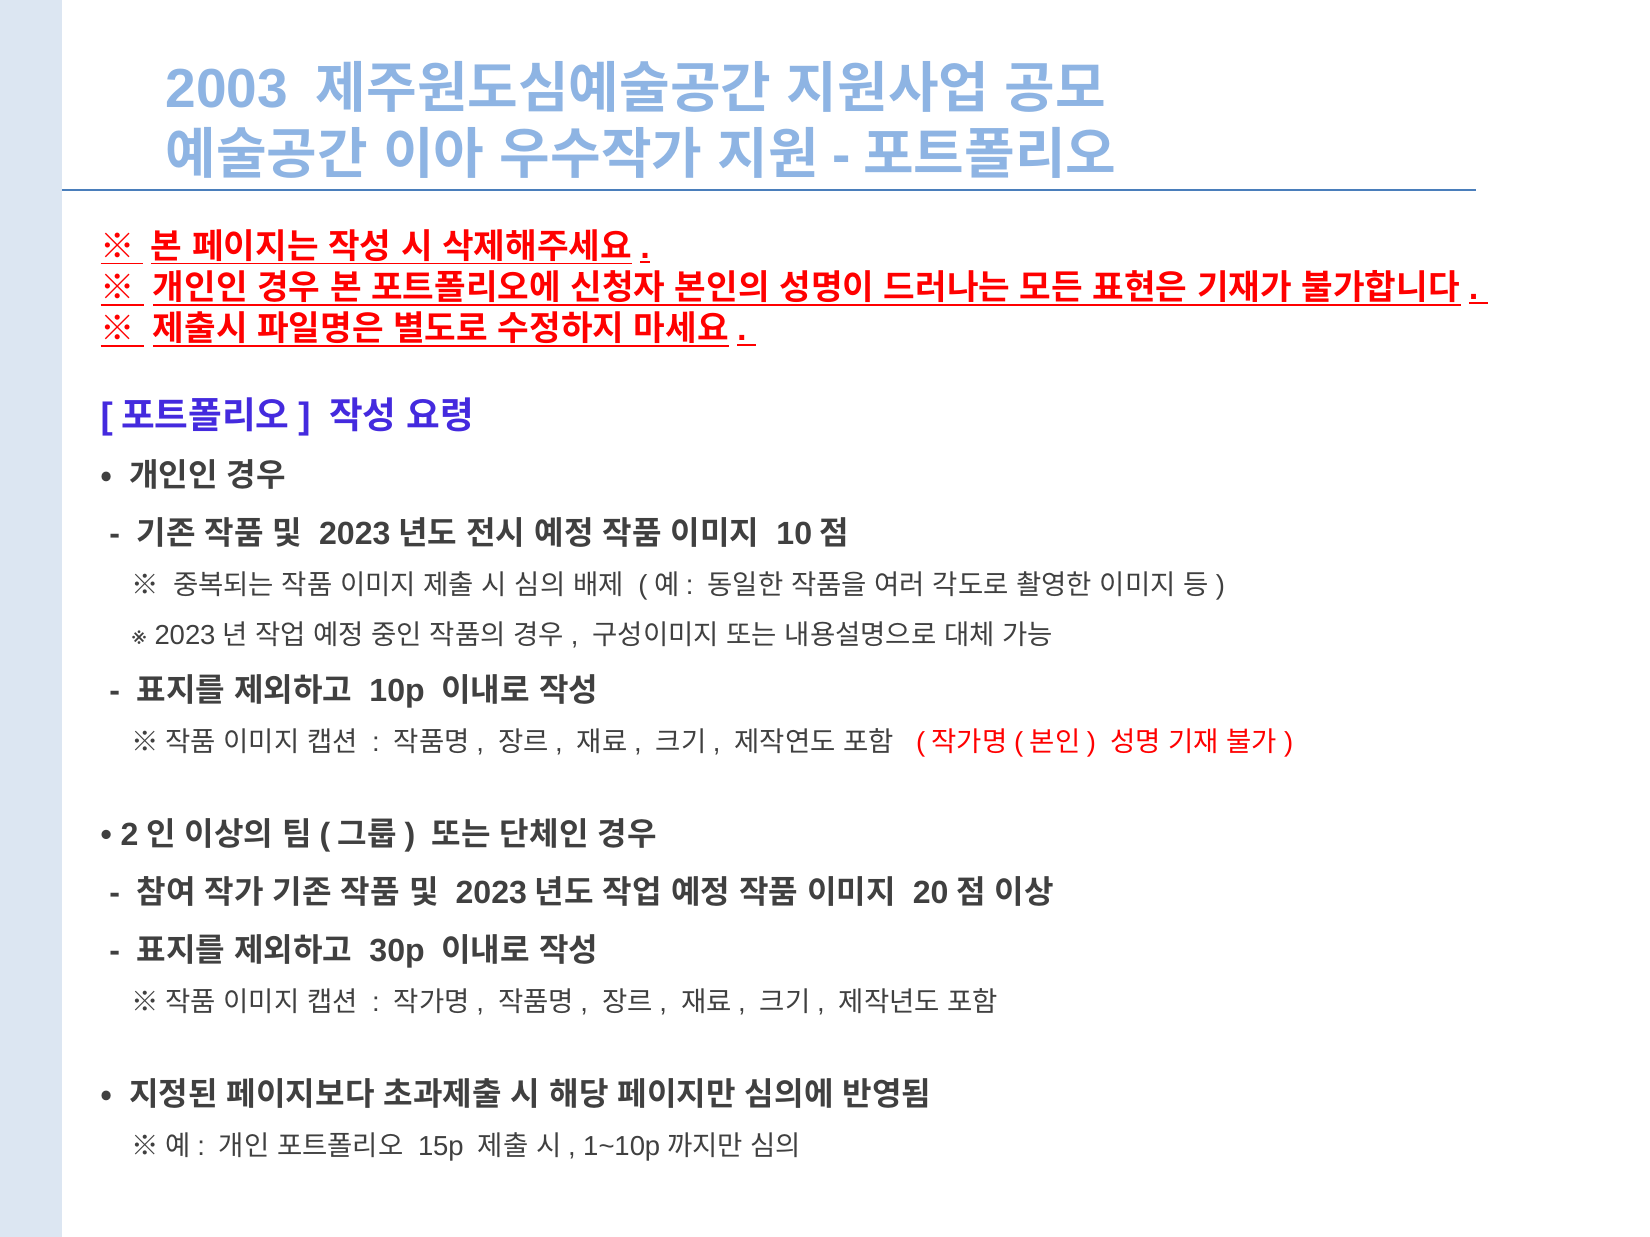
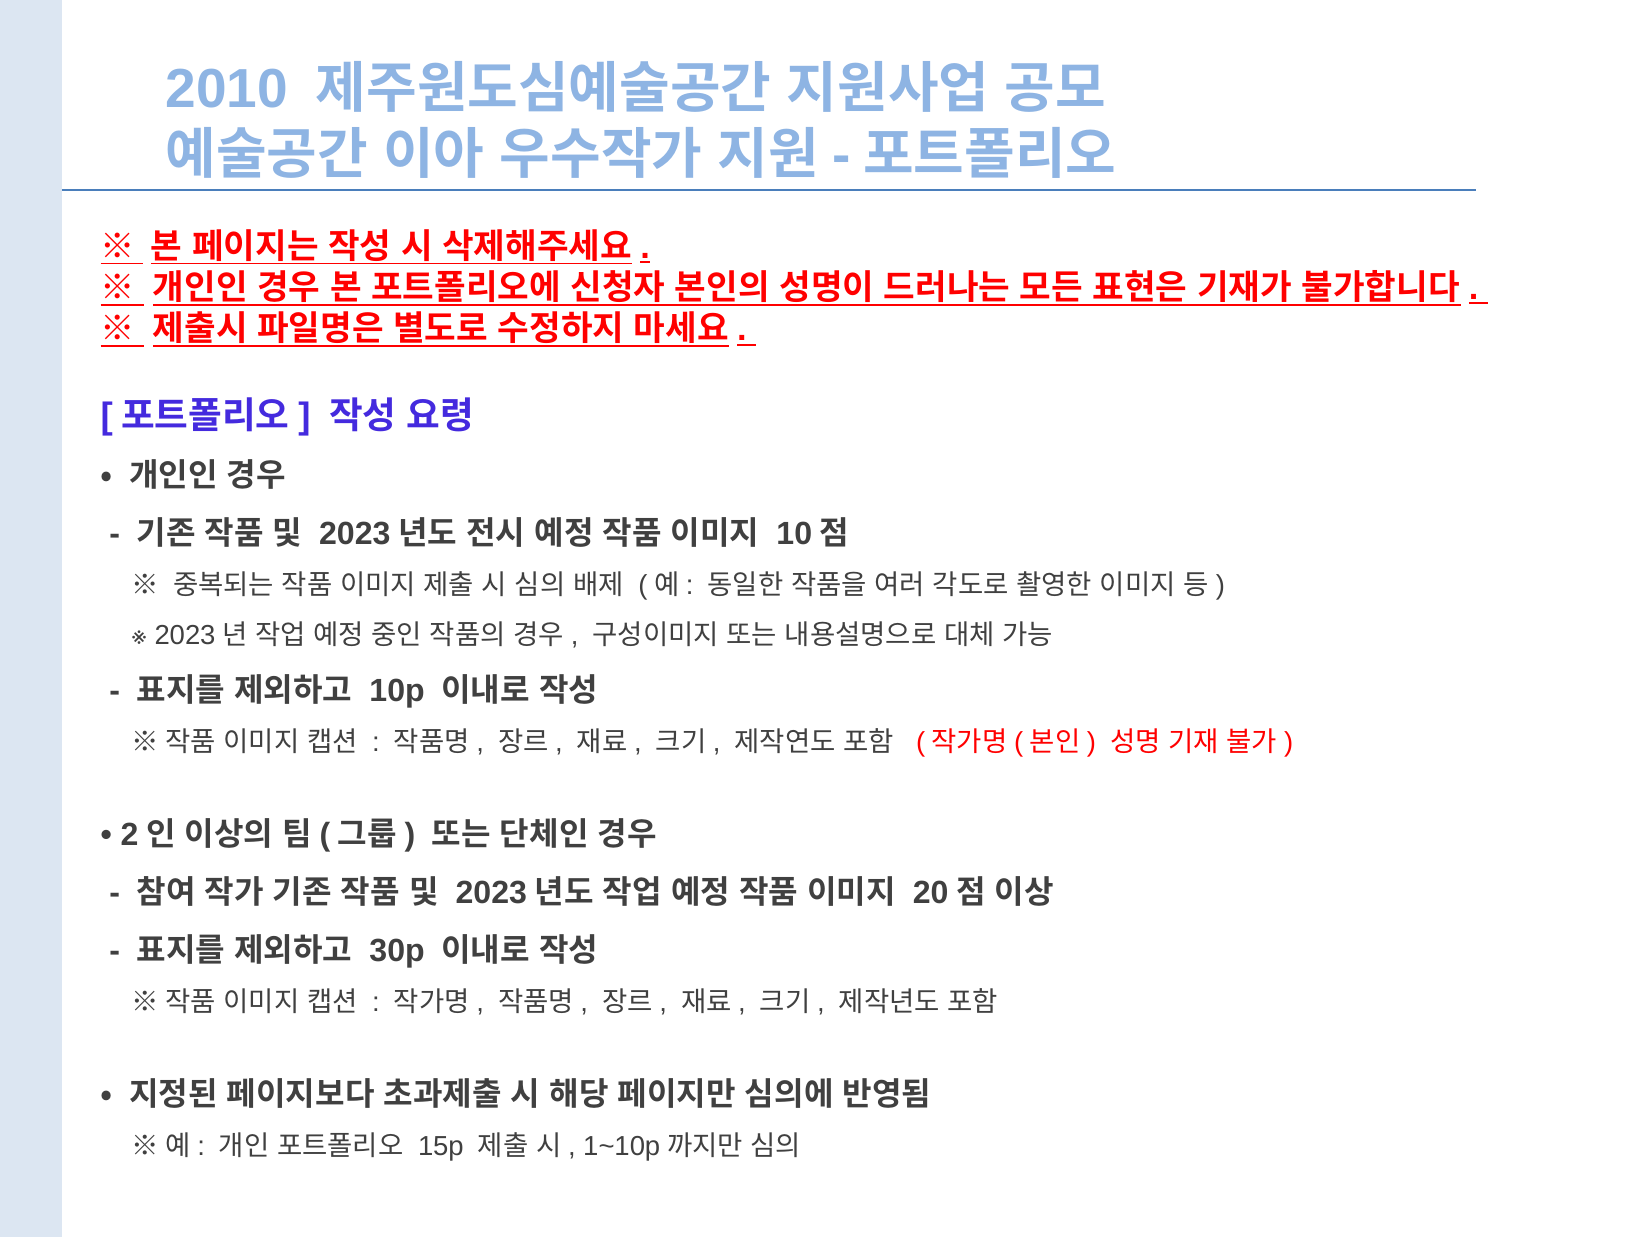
2003: 2003 -> 2010
